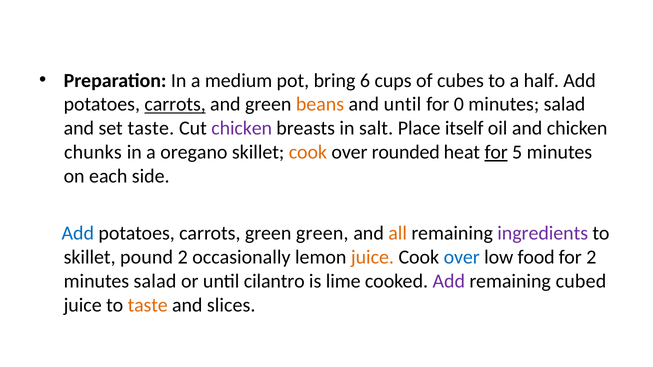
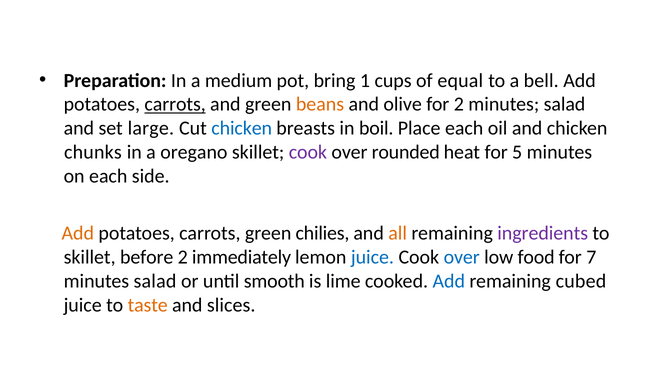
6: 6 -> 1
cubes: cubes -> equal
half: half -> bell
and until: until -> olive
for 0: 0 -> 2
set taste: taste -> large
chicken at (242, 128) colour: purple -> blue
salt: salt -> boil
Place itself: itself -> each
cook at (308, 152) colour: orange -> purple
for at (496, 152) underline: present -> none
Add at (78, 234) colour: blue -> orange
green green: green -> chilies
pound: pound -> before
occasionally: occasionally -> immediately
juice at (372, 258) colour: orange -> blue
for 2: 2 -> 7
cilantro: cilantro -> smooth
Add at (449, 281) colour: purple -> blue
